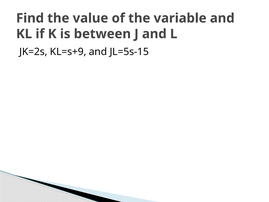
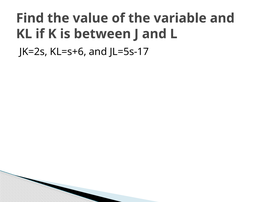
KL=s+9: KL=s+9 -> KL=s+6
JL=5s-15: JL=5s-15 -> JL=5s-17
